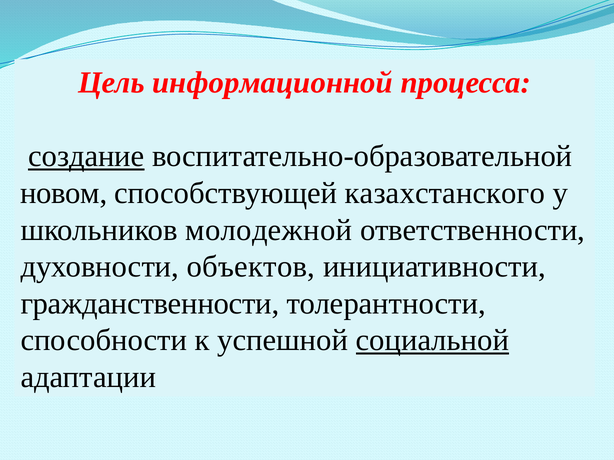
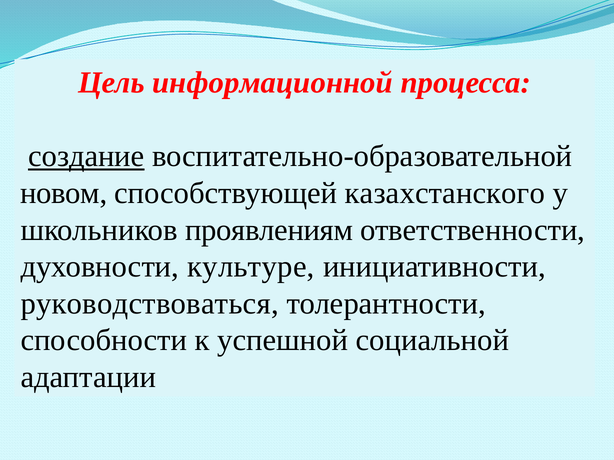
молодежной: молодежной -> проявлениям
объектов: объектов -> культуре
гражданственности: гражданственности -> руководствоваться
социальной underline: present -> none
